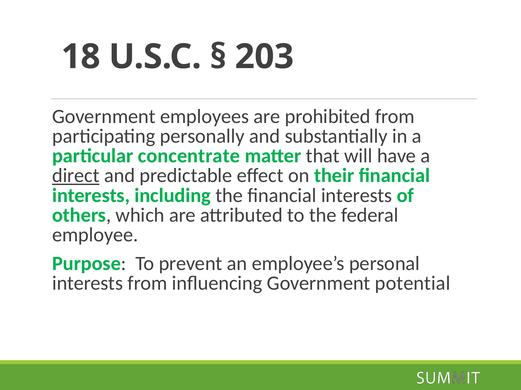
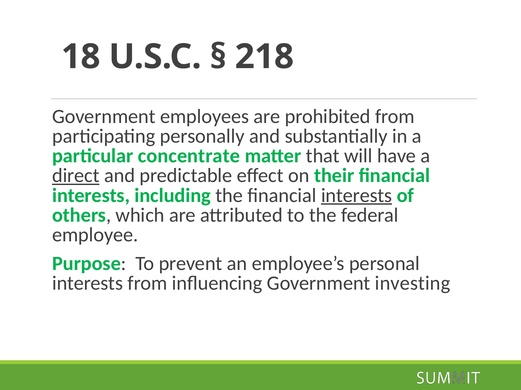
203: 203 -> 218
interests at (357, 196) underline: none -> present
potential: potential -> investing
